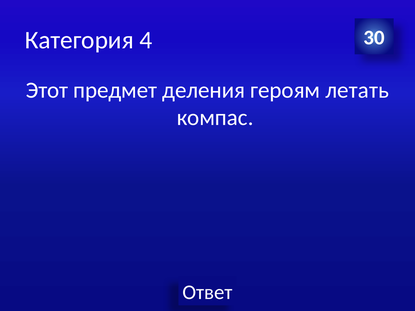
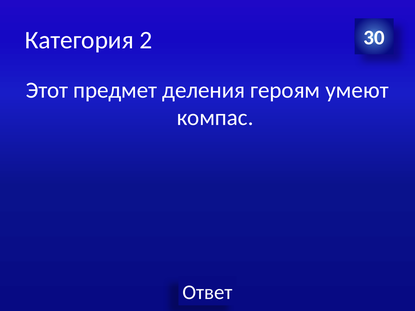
4: 4 -> 2
летать: летать -> умеют
